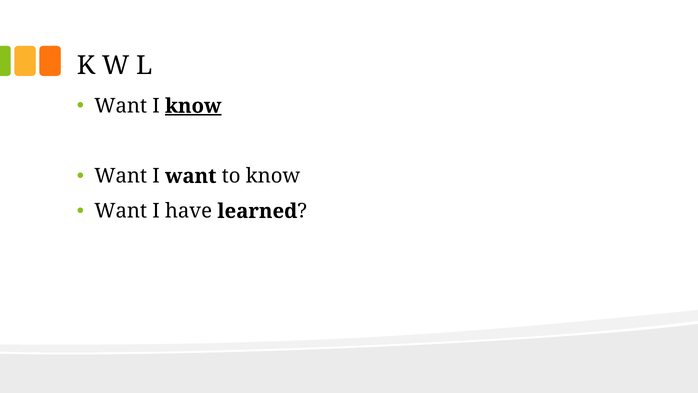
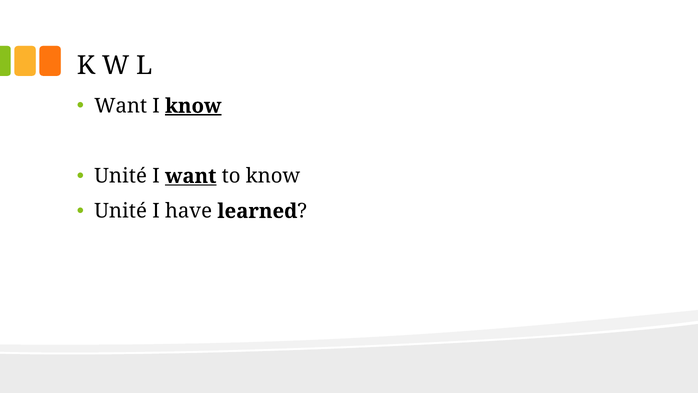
Want at (121, 176): Want -> Unité
want at (191, 176) underline: none -> present
Want at (121, 211): Want -> Unité
